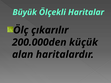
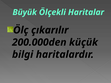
alan: alan -> bilgi
